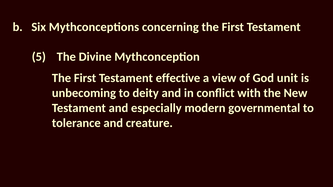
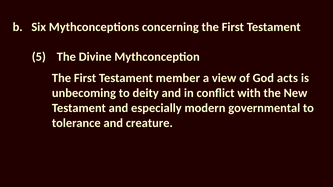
effective: effective -> member
unit: unit -> acts
